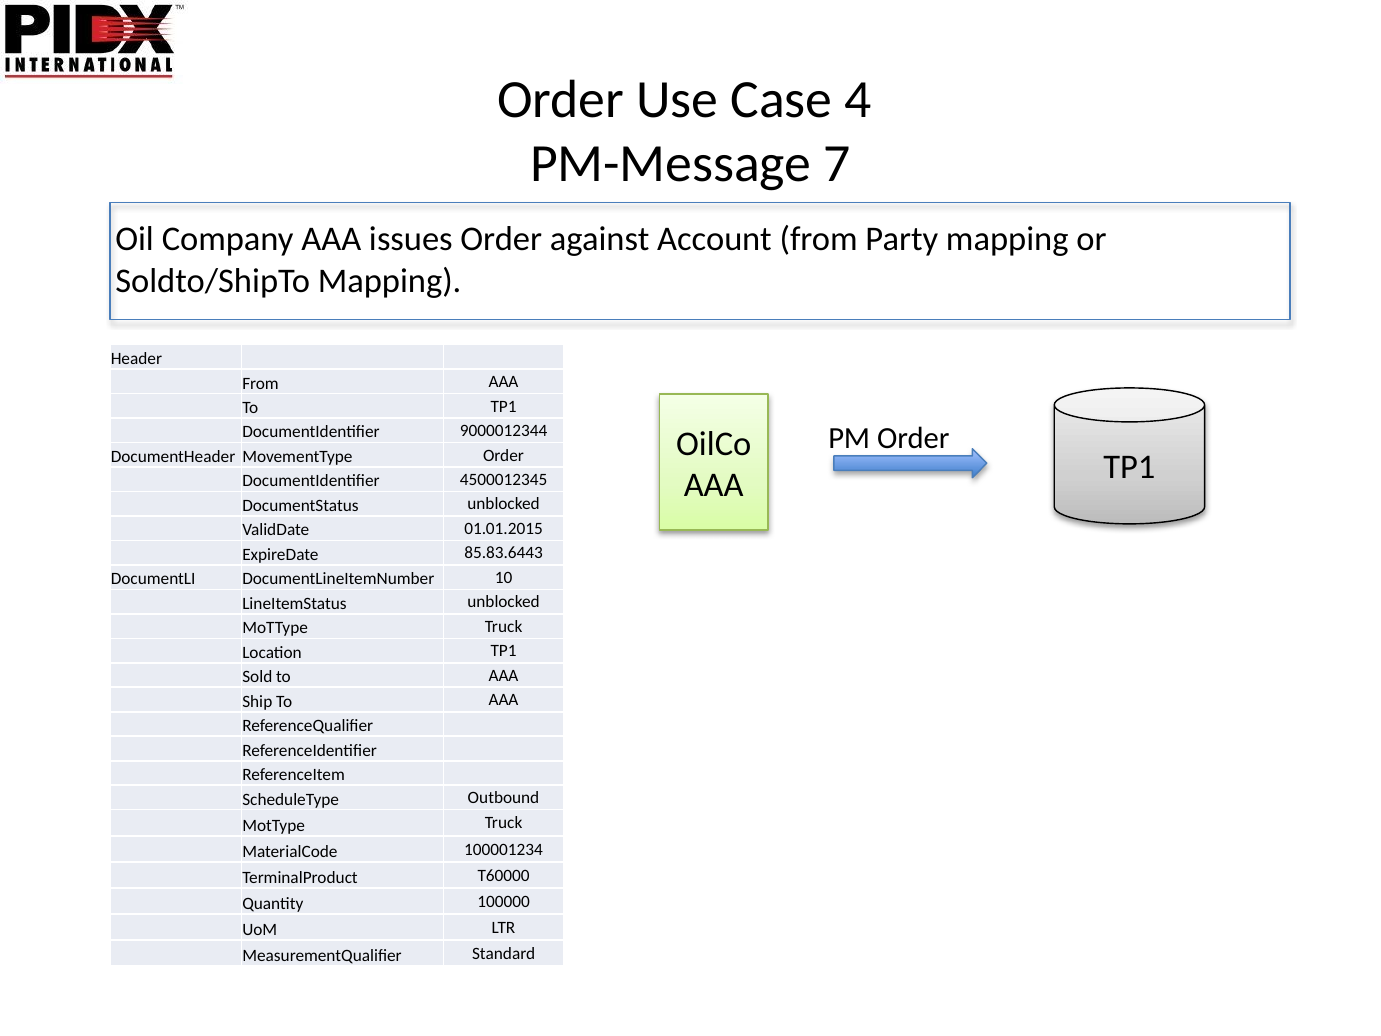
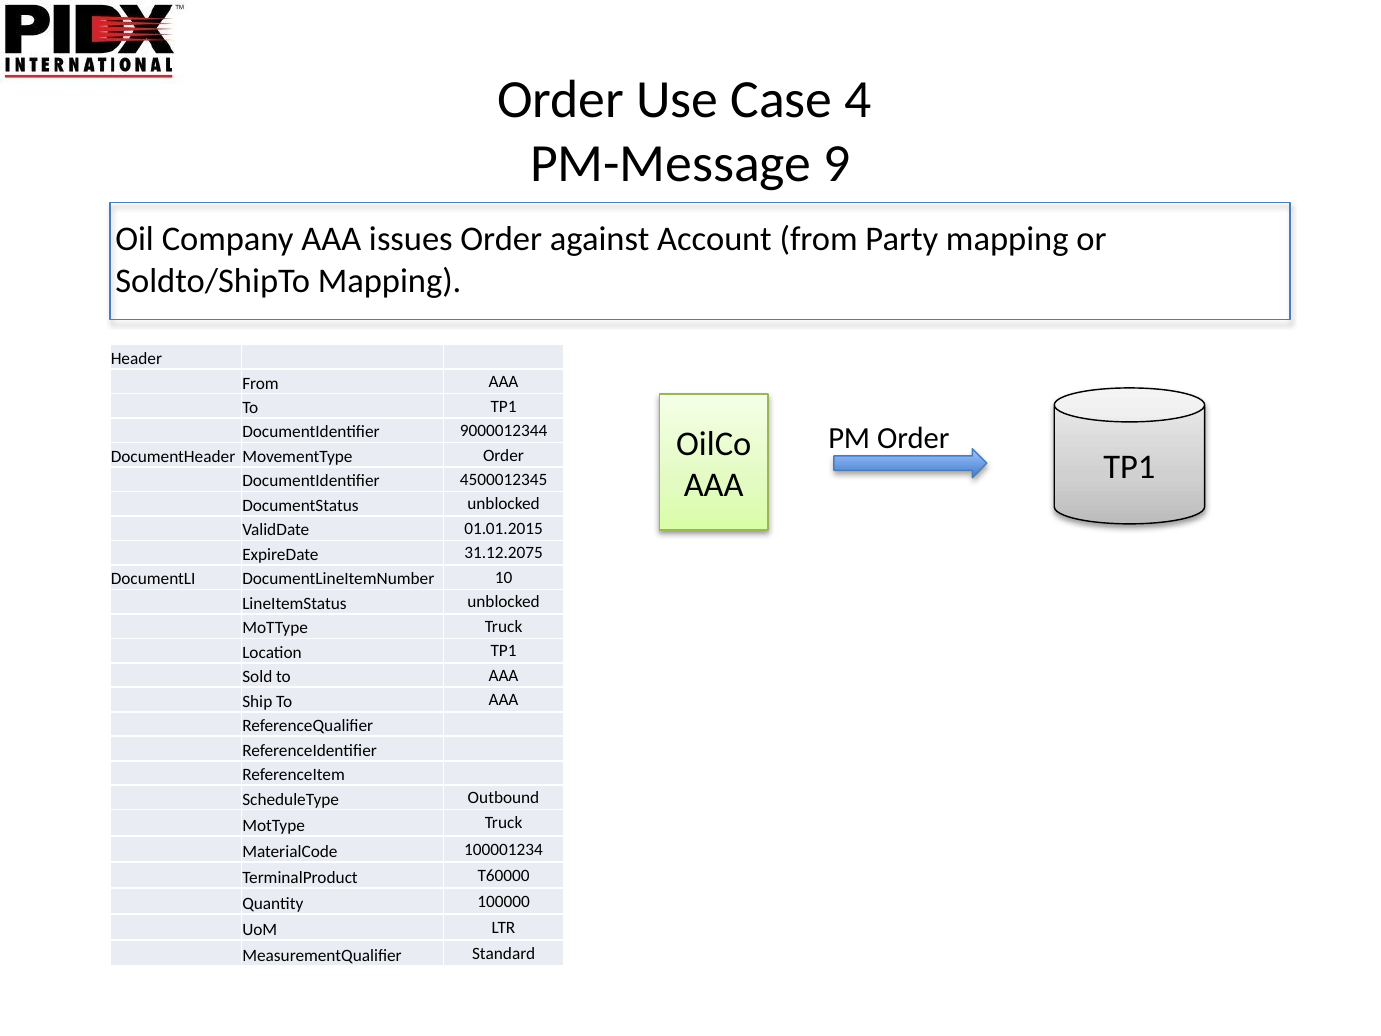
7: 7 -> 9
85.83.6443: 85.83.6443 -> 31.12.2075
